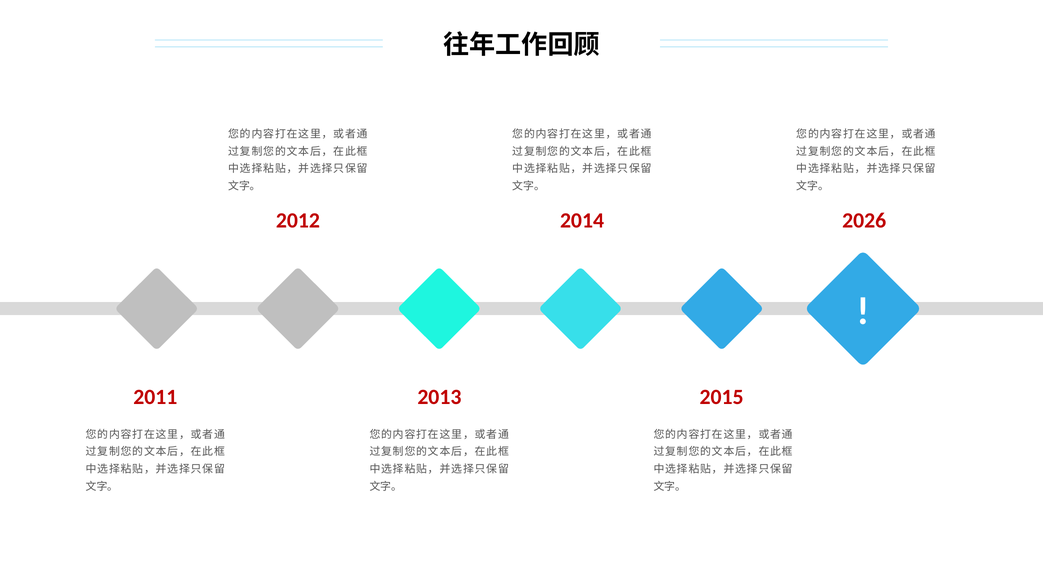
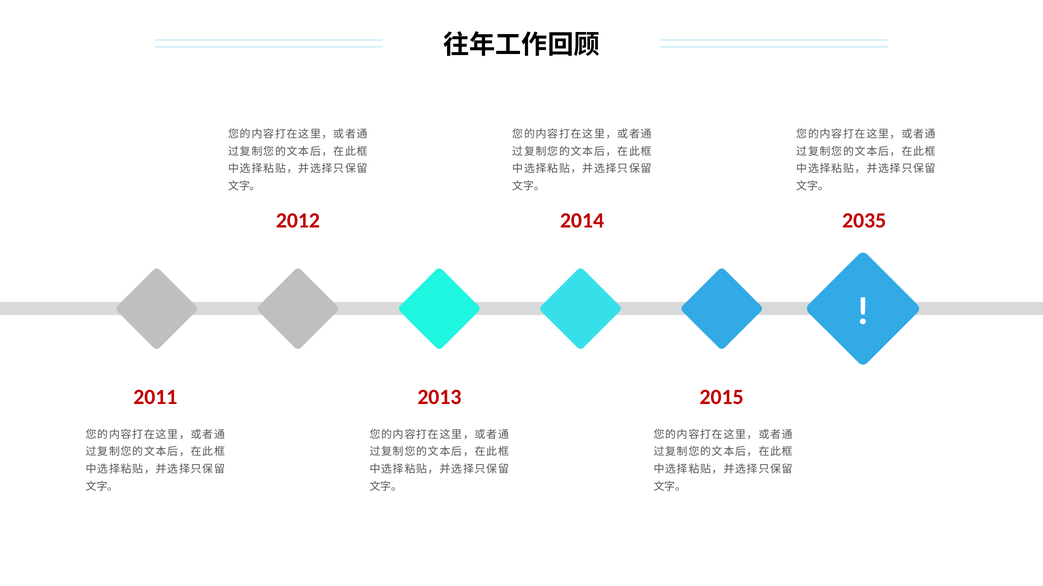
2026: 2026 -> 2035
